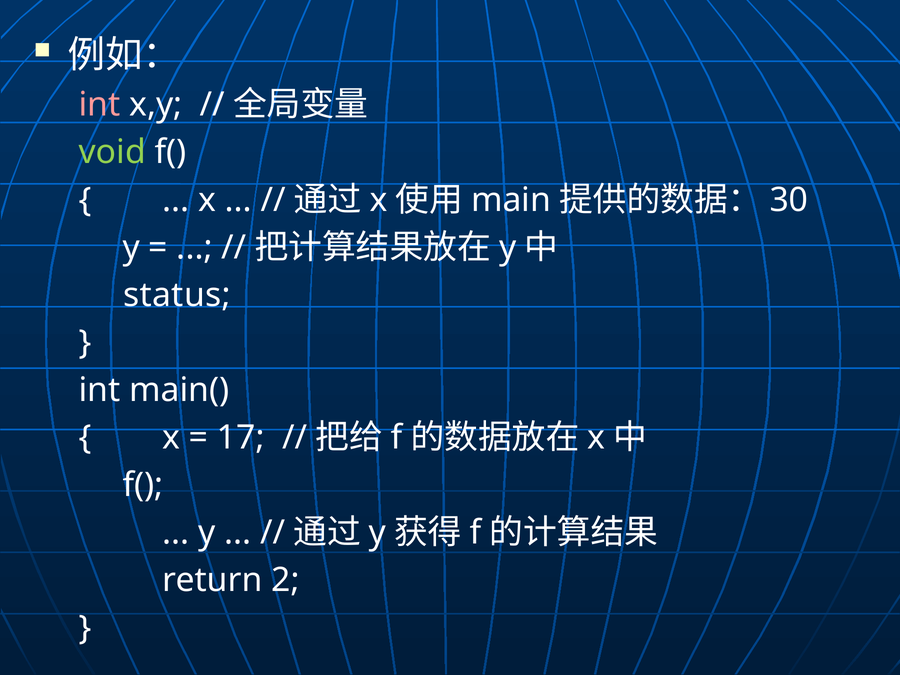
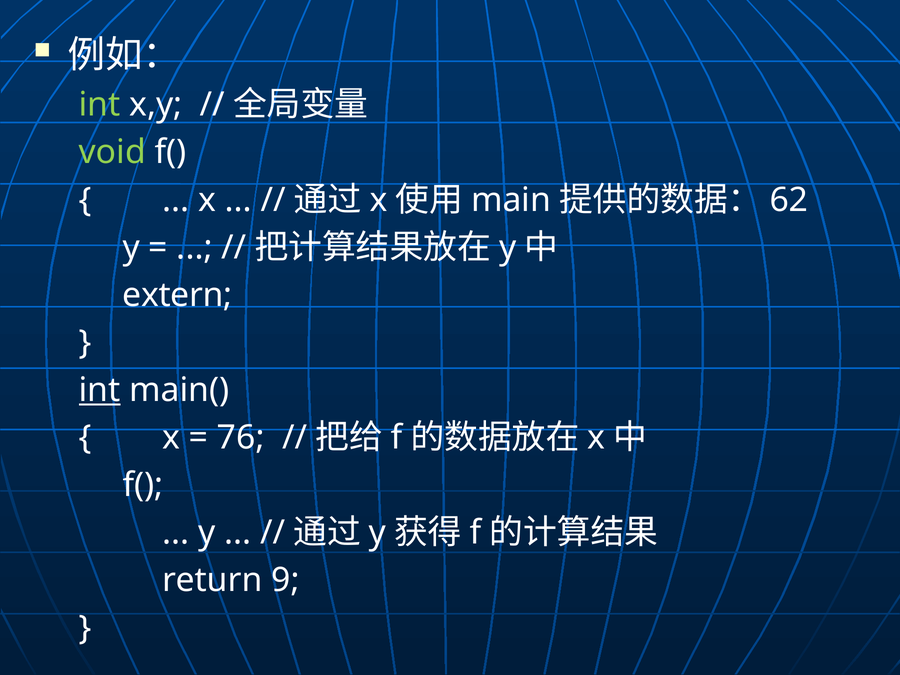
int at (100, 105) colour: pink -> light green
30: 30 -> 62
status: status -> extern
int at (100, 390) underline: none -> present
17: 17 -> 76
2: 2 -> 9
